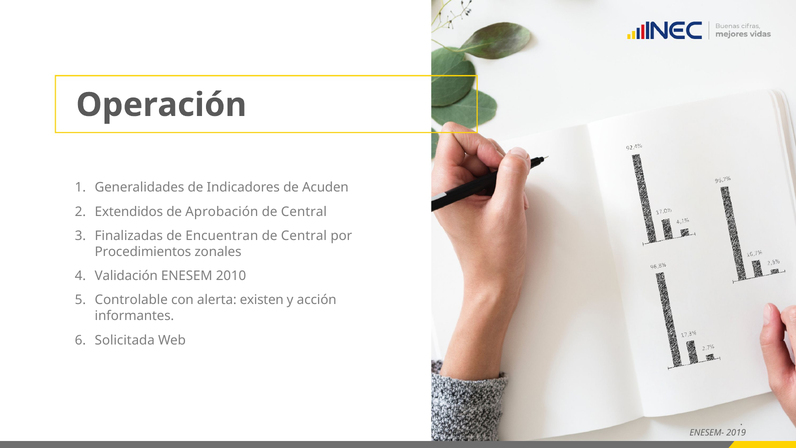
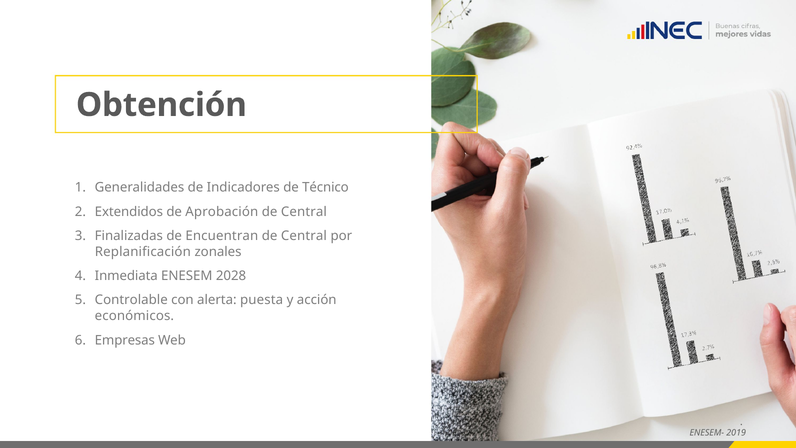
Operación: Operación -> Obtención
Acuden: Acuden -> Técnico
Procedimientos: Procedimientos -> Replanificación
Validación: Validación -> Inmediata
2010: 2010 -> 2028
existen: existen -> puesta
informantes: informantes -> económicos
Solicitada: Solicitada -> Empresas
